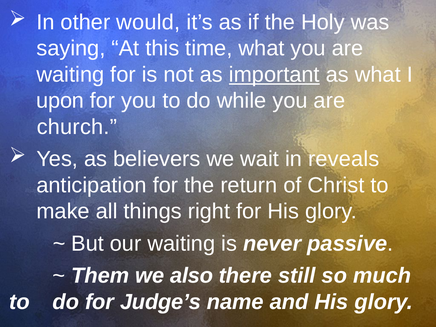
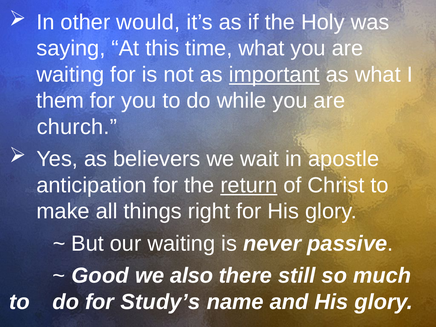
upon: upon -> them
reveals: reveals -> apostle
return underline: none -> present
Them: Them -> Good
Judge’s: Judge’s -> Study’s
